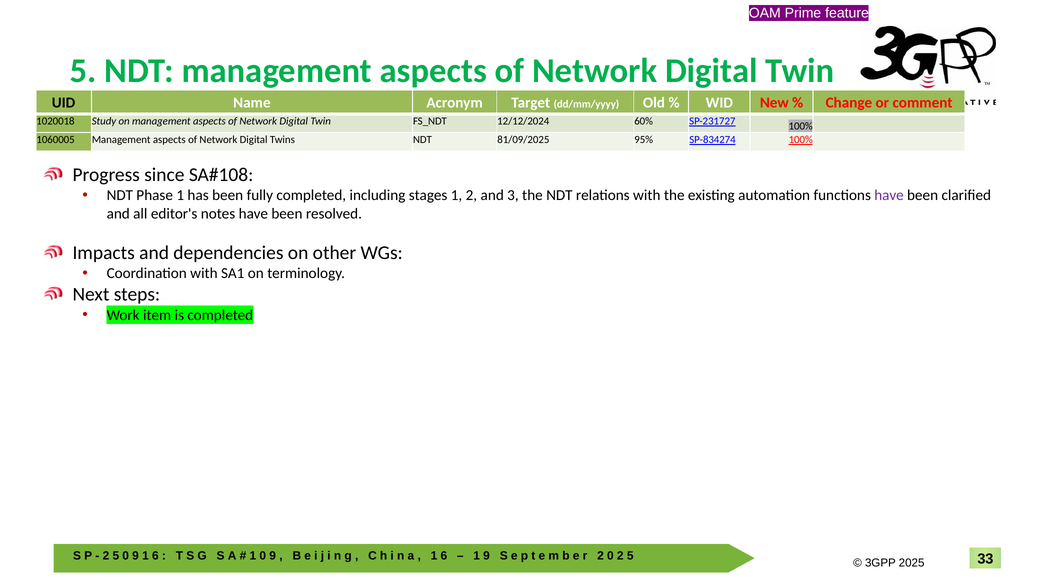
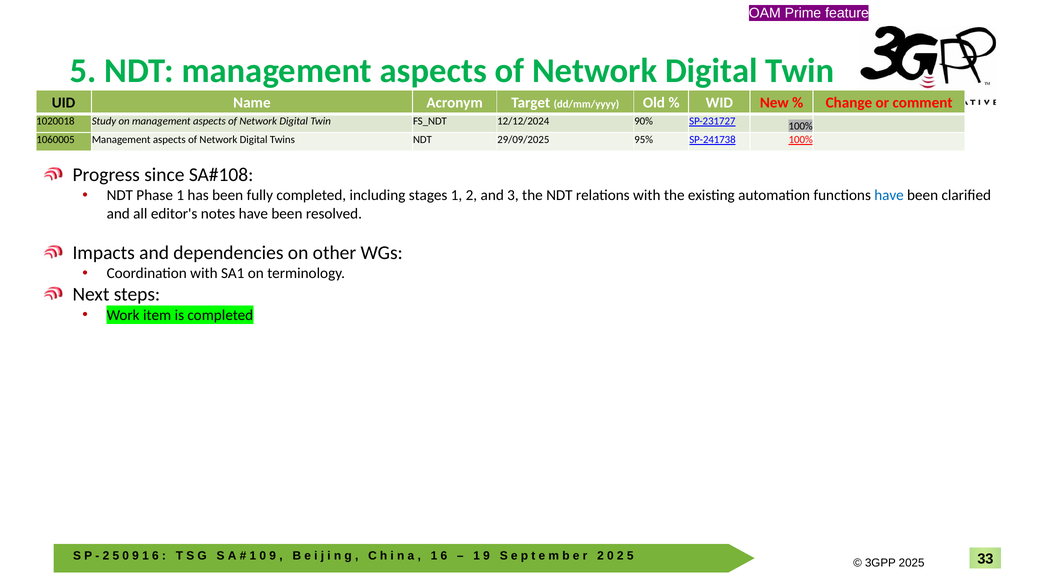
60%: 60% -> 90%
81/09/2025: 81/09/2025 -> 29/09/2025
SP-834274: SP-834274 -> SP-241738
have at (889, 195) colour: purple -> blue
